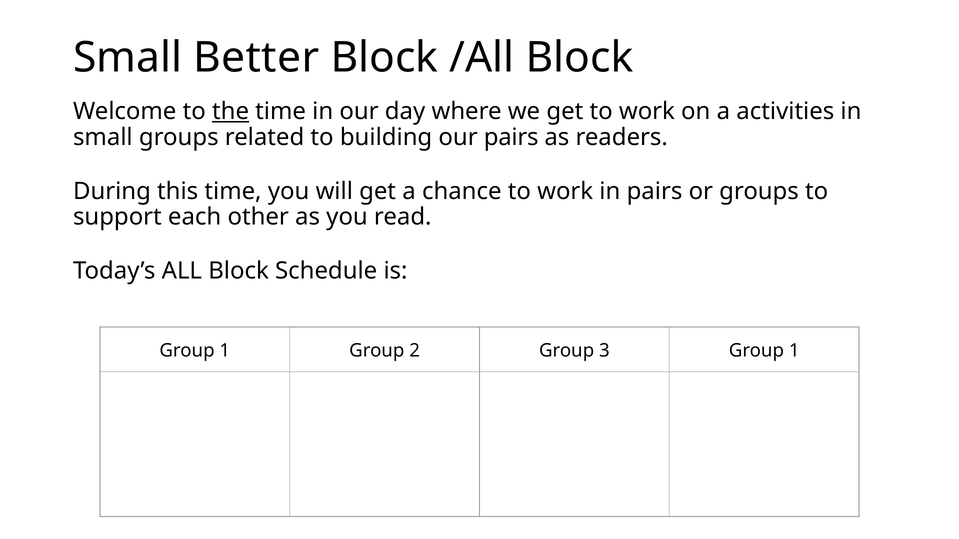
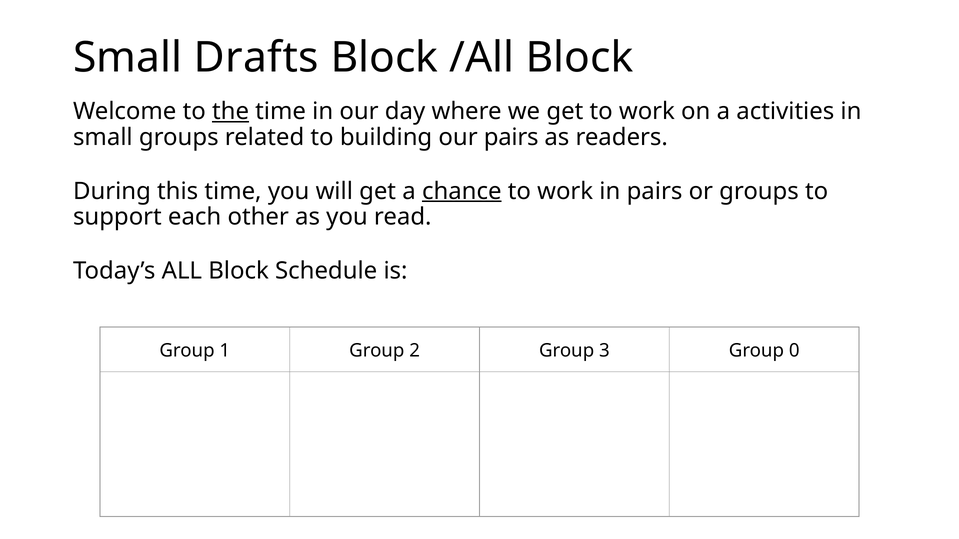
Better: Better -> Drafts
chance underline: none -> present
3 Group 1: 1 -> 0
